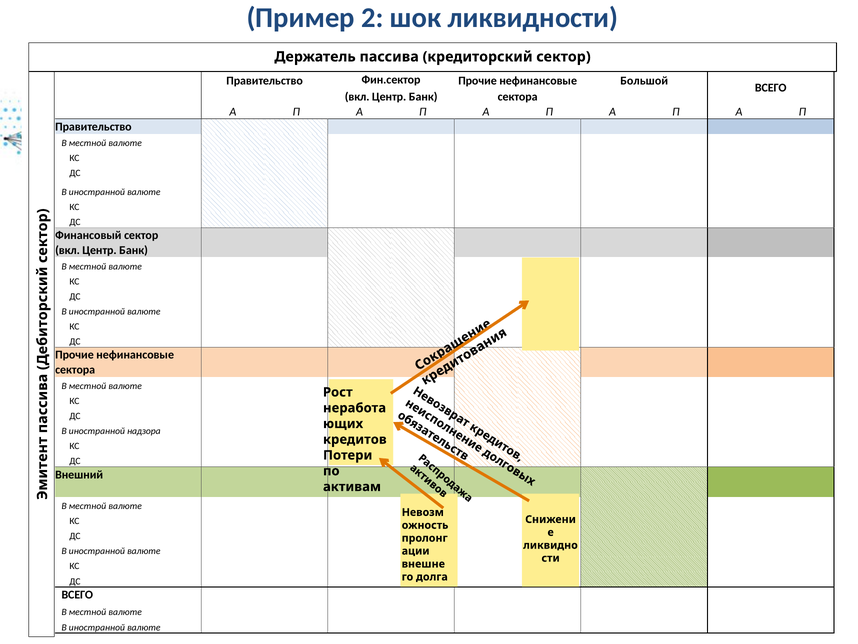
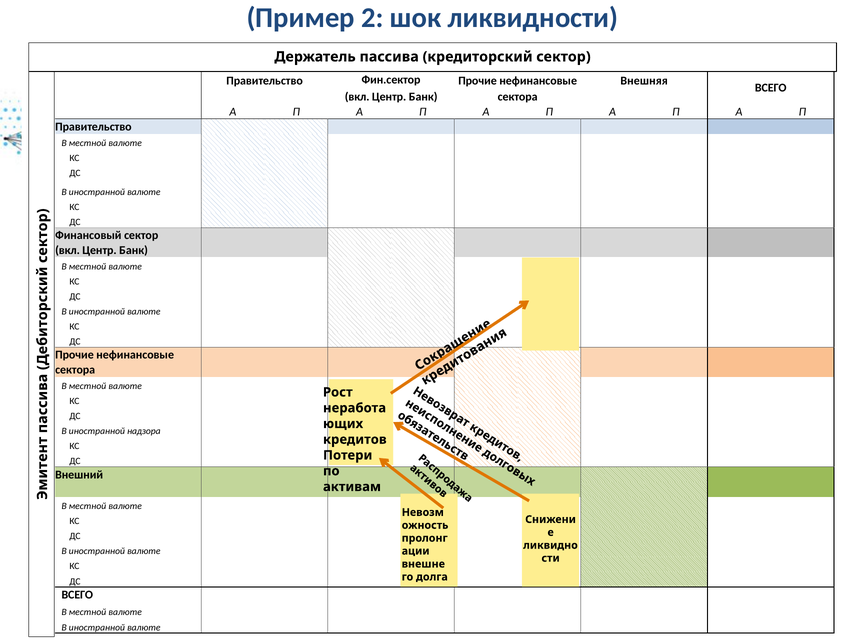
Большой: Большой -> Внешняя
